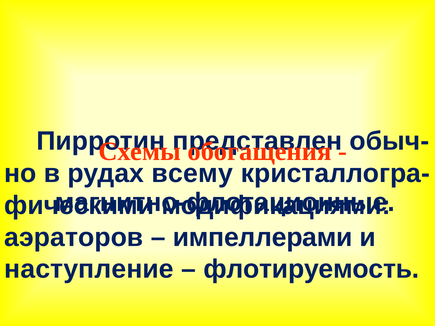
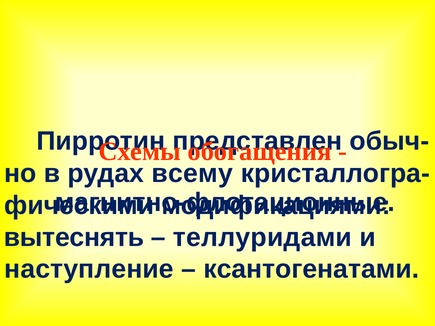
аэраторов: аэраторов -> вытеснять
импеллерами: импеллерами -> теллуридами
флотируемость: флотируемость -> ксантогенатами
